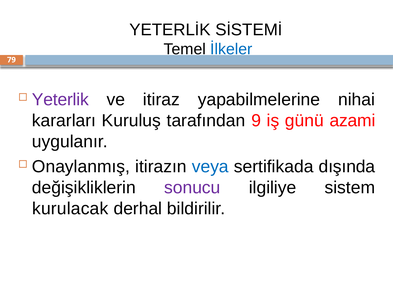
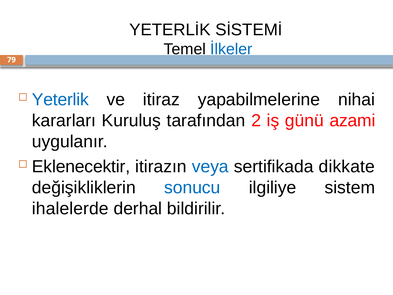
Yeterlik colour: purple -> blue
9: 9 -> 2
Onaylanmış: Onaylanmış -> Eklenecektir
dışında: dışında -> dikkate
sonucu colour: purple -> blue
kurulacak: kurulacak -> ihalelerde
